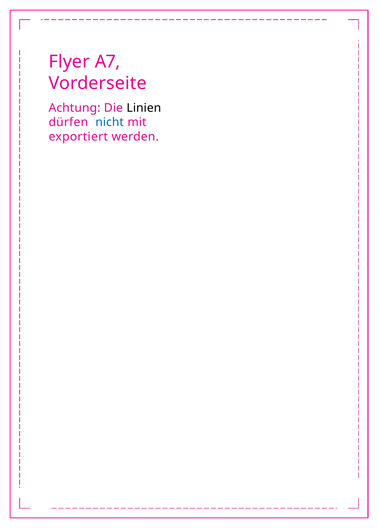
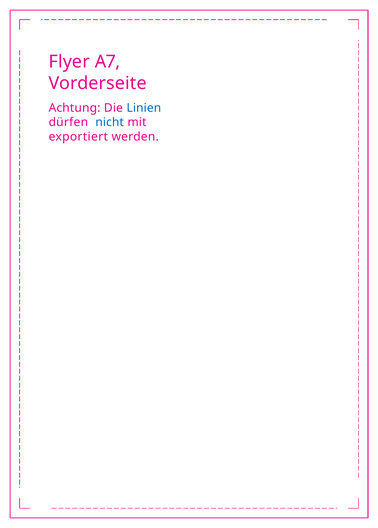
Linien colour: black -> blue
